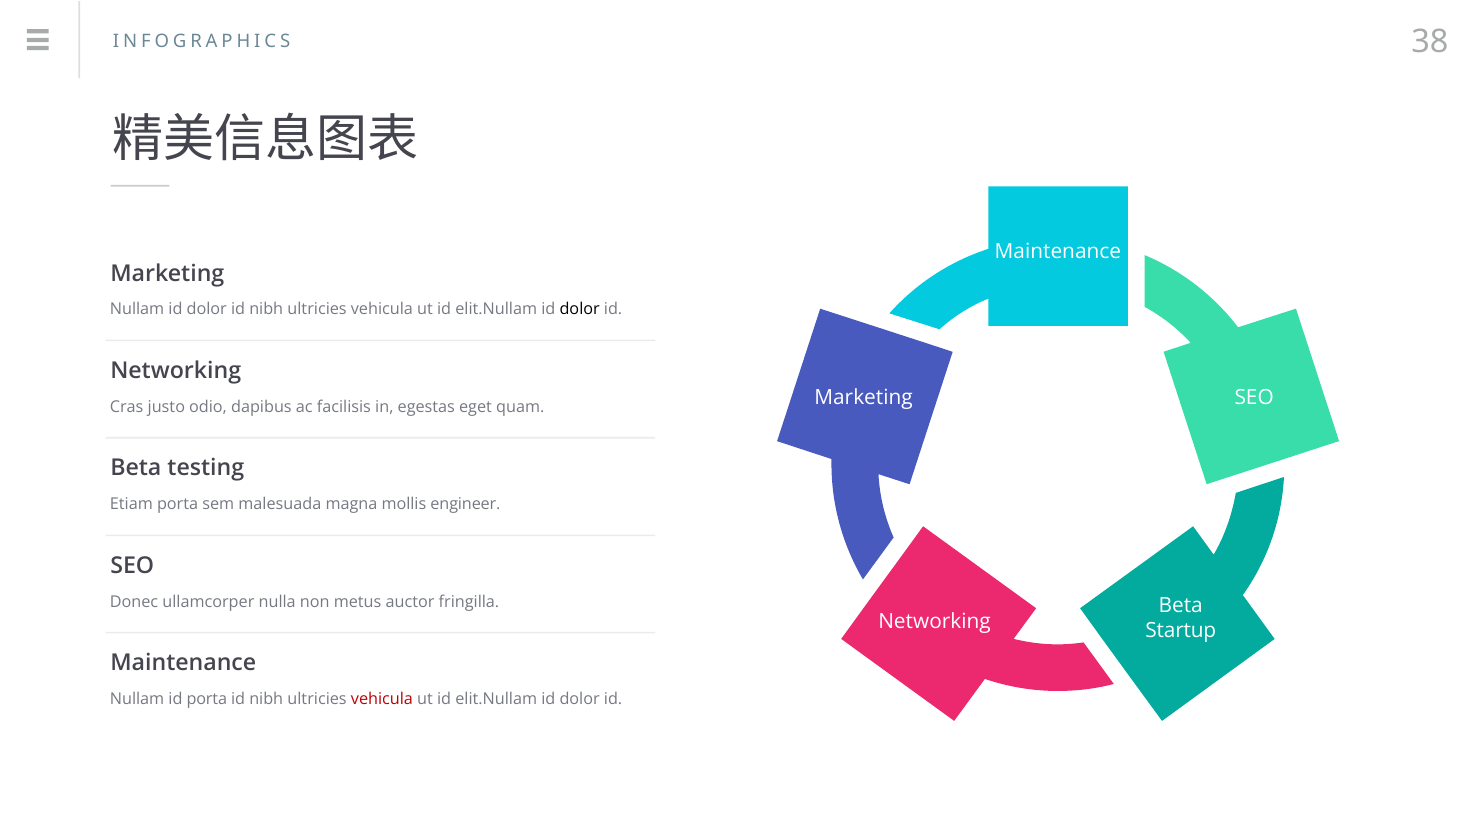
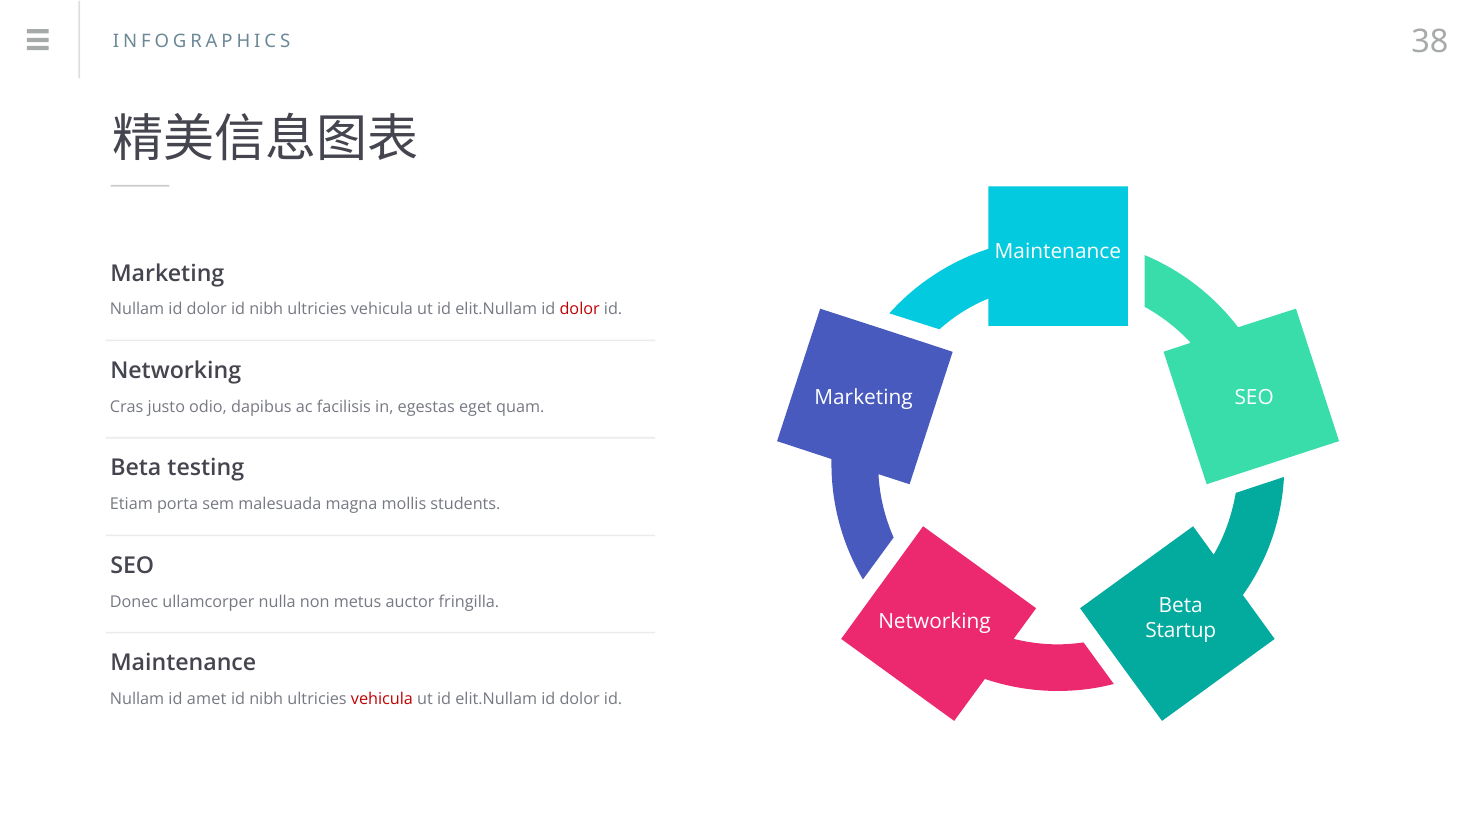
dolor at (580, 309) colour: black -> red
engineer: engineer -> students
id porta: porta -> amet
